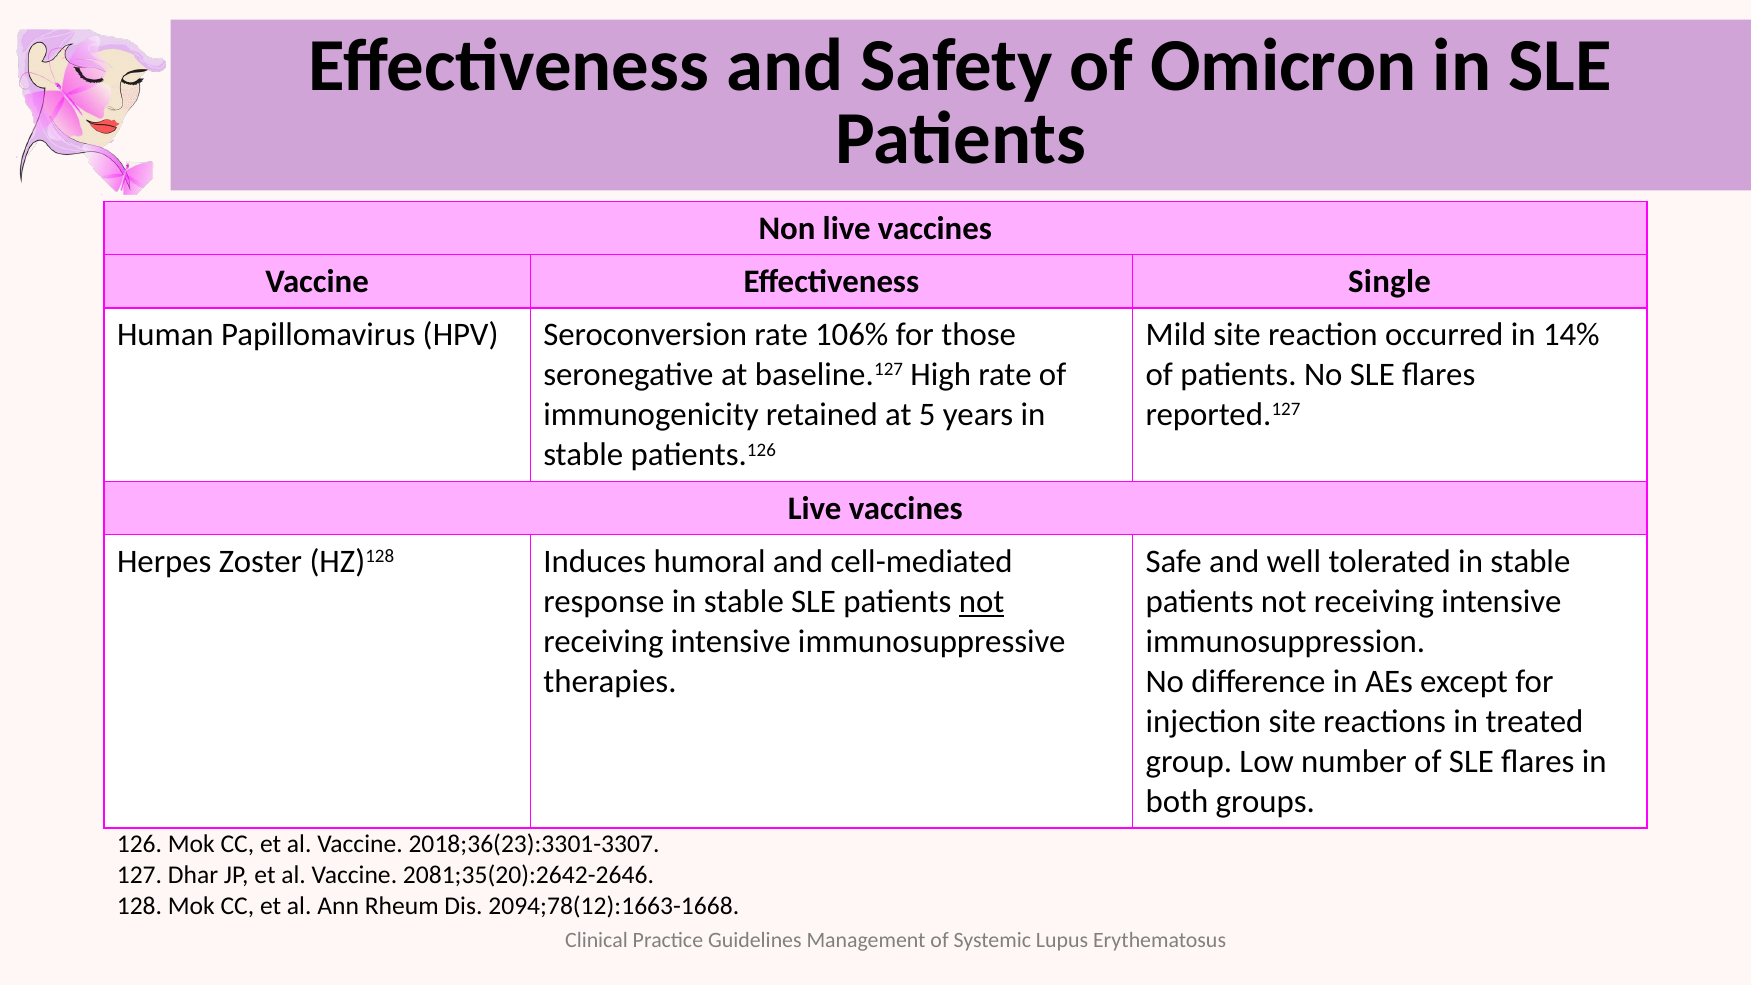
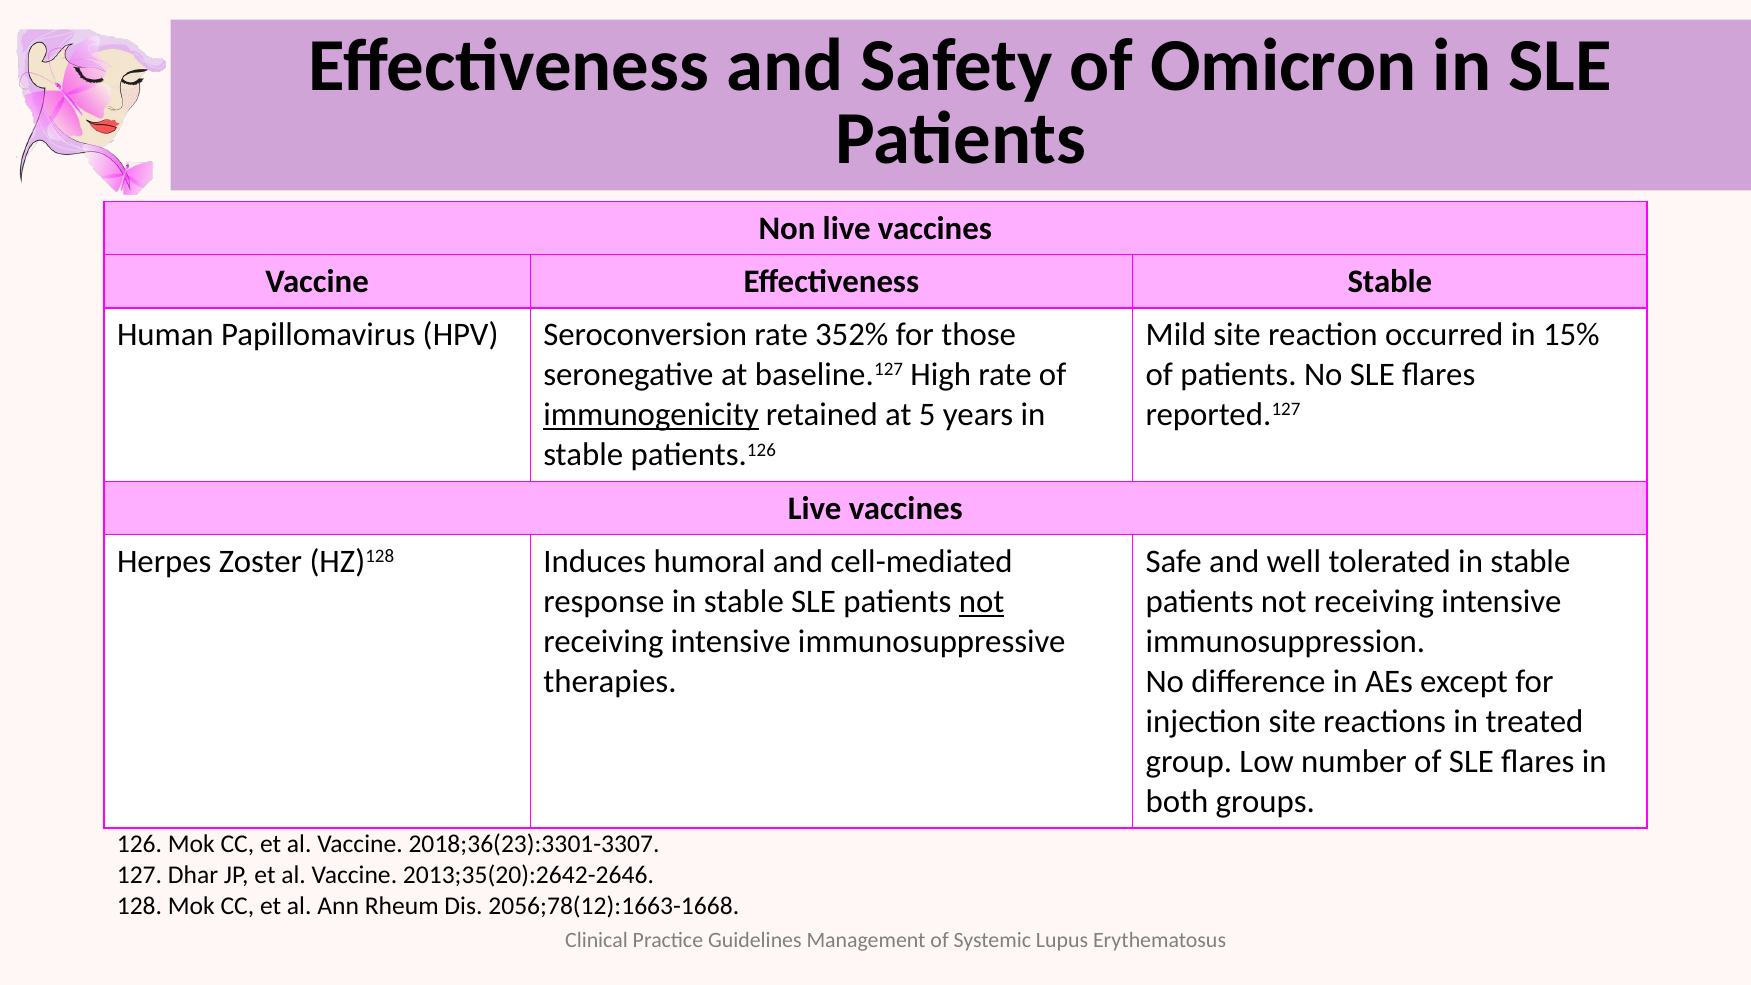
Effectiveness Single: Single -> Stable
106%: 106% -> 352%
14%: 14% -> 15%
immunogenicity underline: none -> present
2081;35(20):2642-2646: 2081;35(20):2642-2646 -> 2013;35(20):2642-2646
2094;78(12):1663-1668: 2094;78(12):1663-1668 -> 2056;78(12):1663-1668
